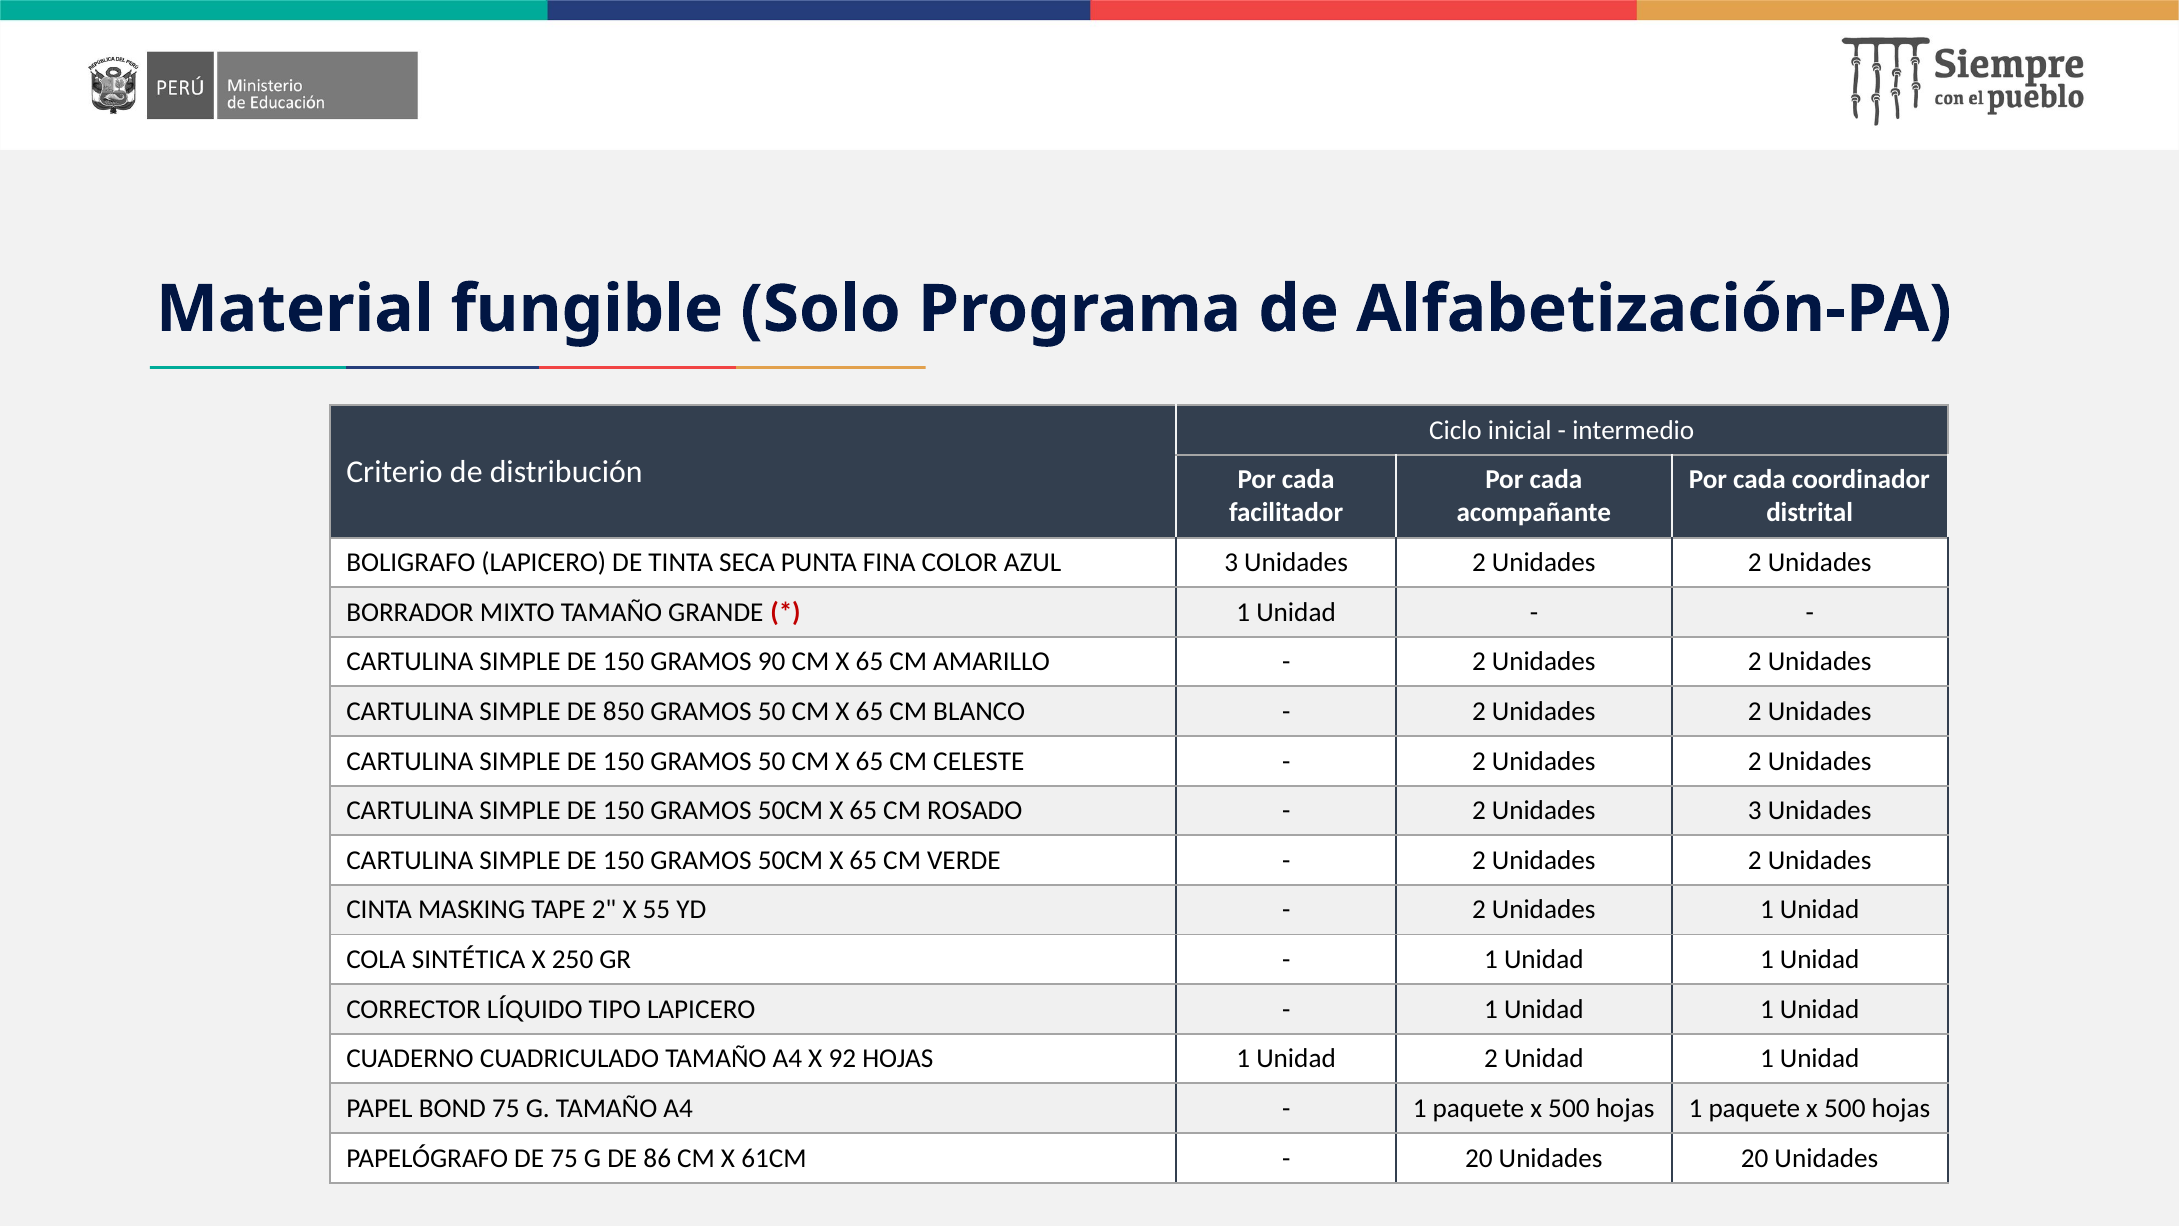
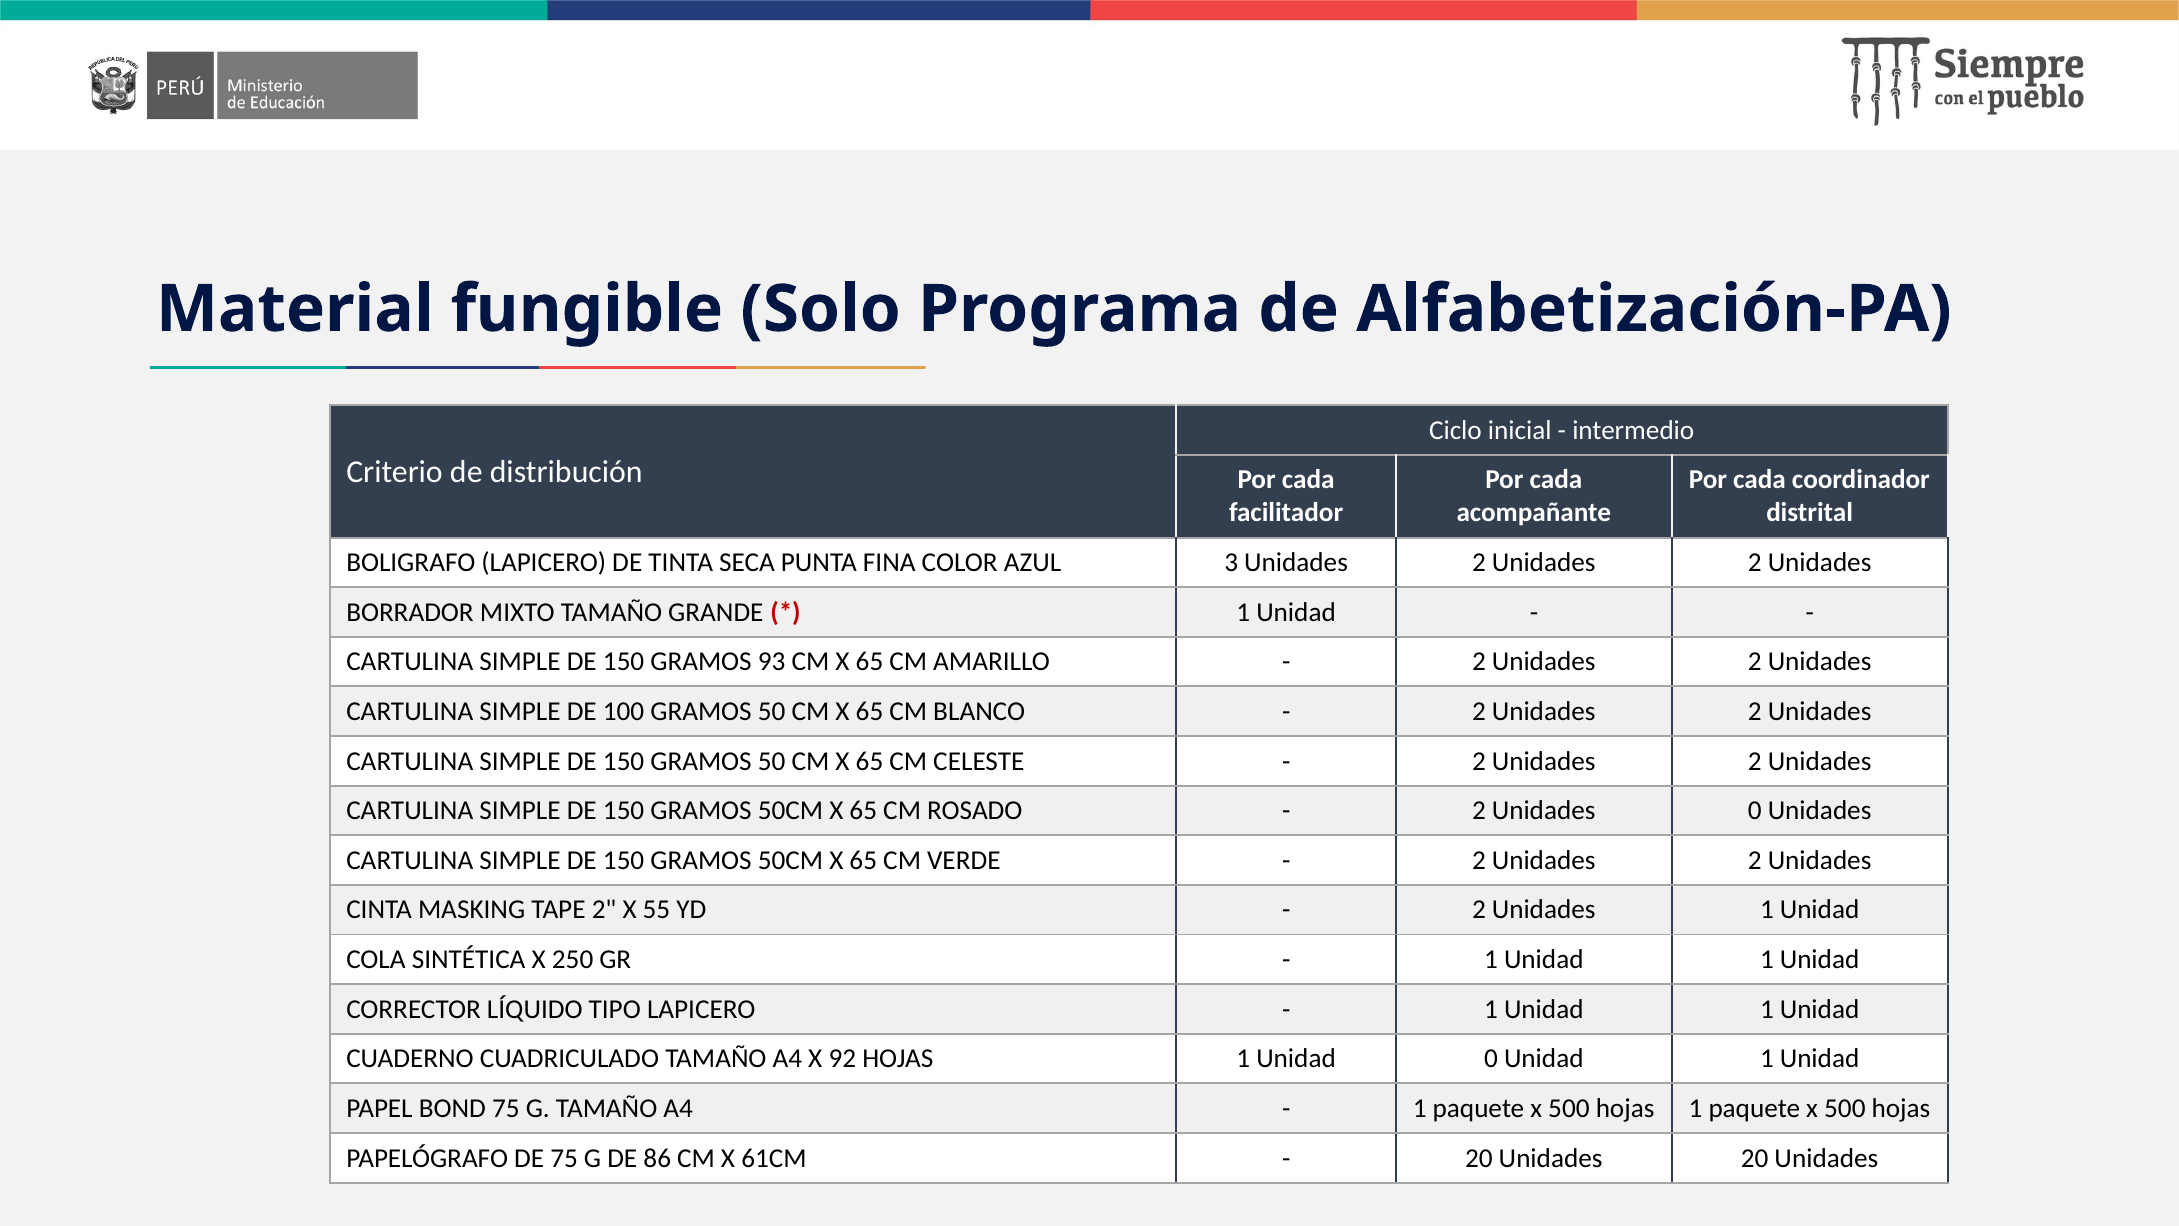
90: 90 -> 93
850: 850 -> 100
Unidades 3: 3 -> 0
Unidad 2: 2 -> 0
